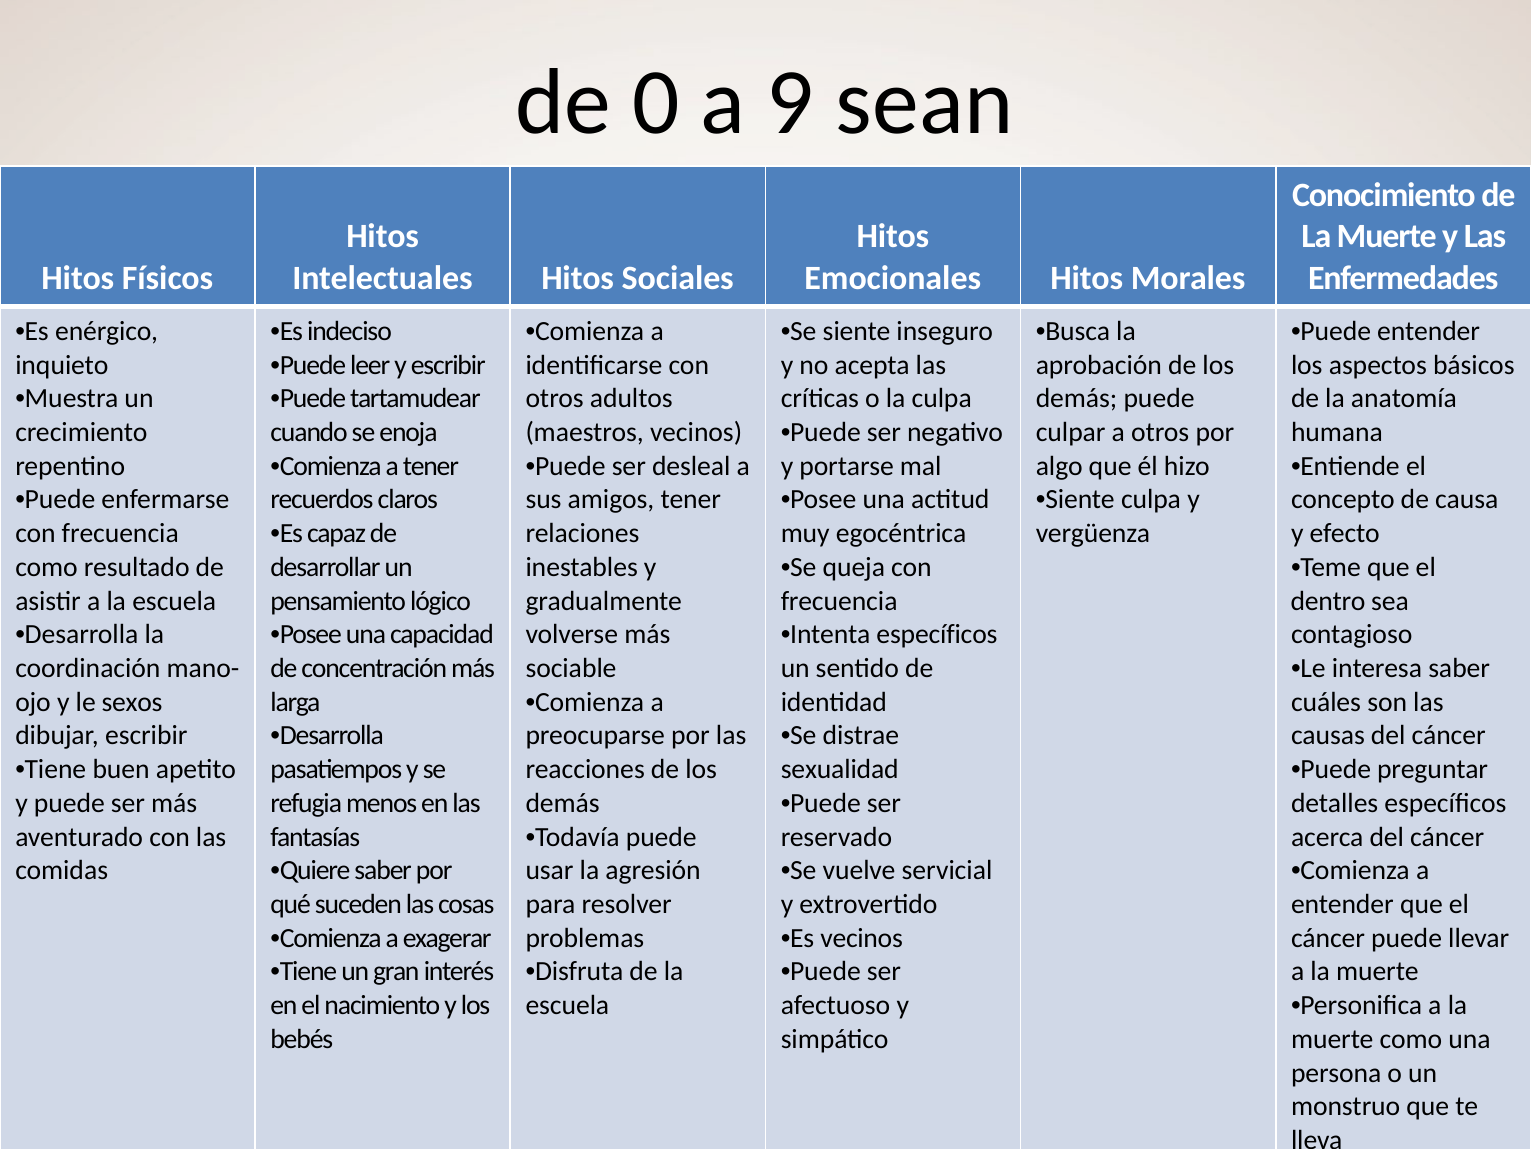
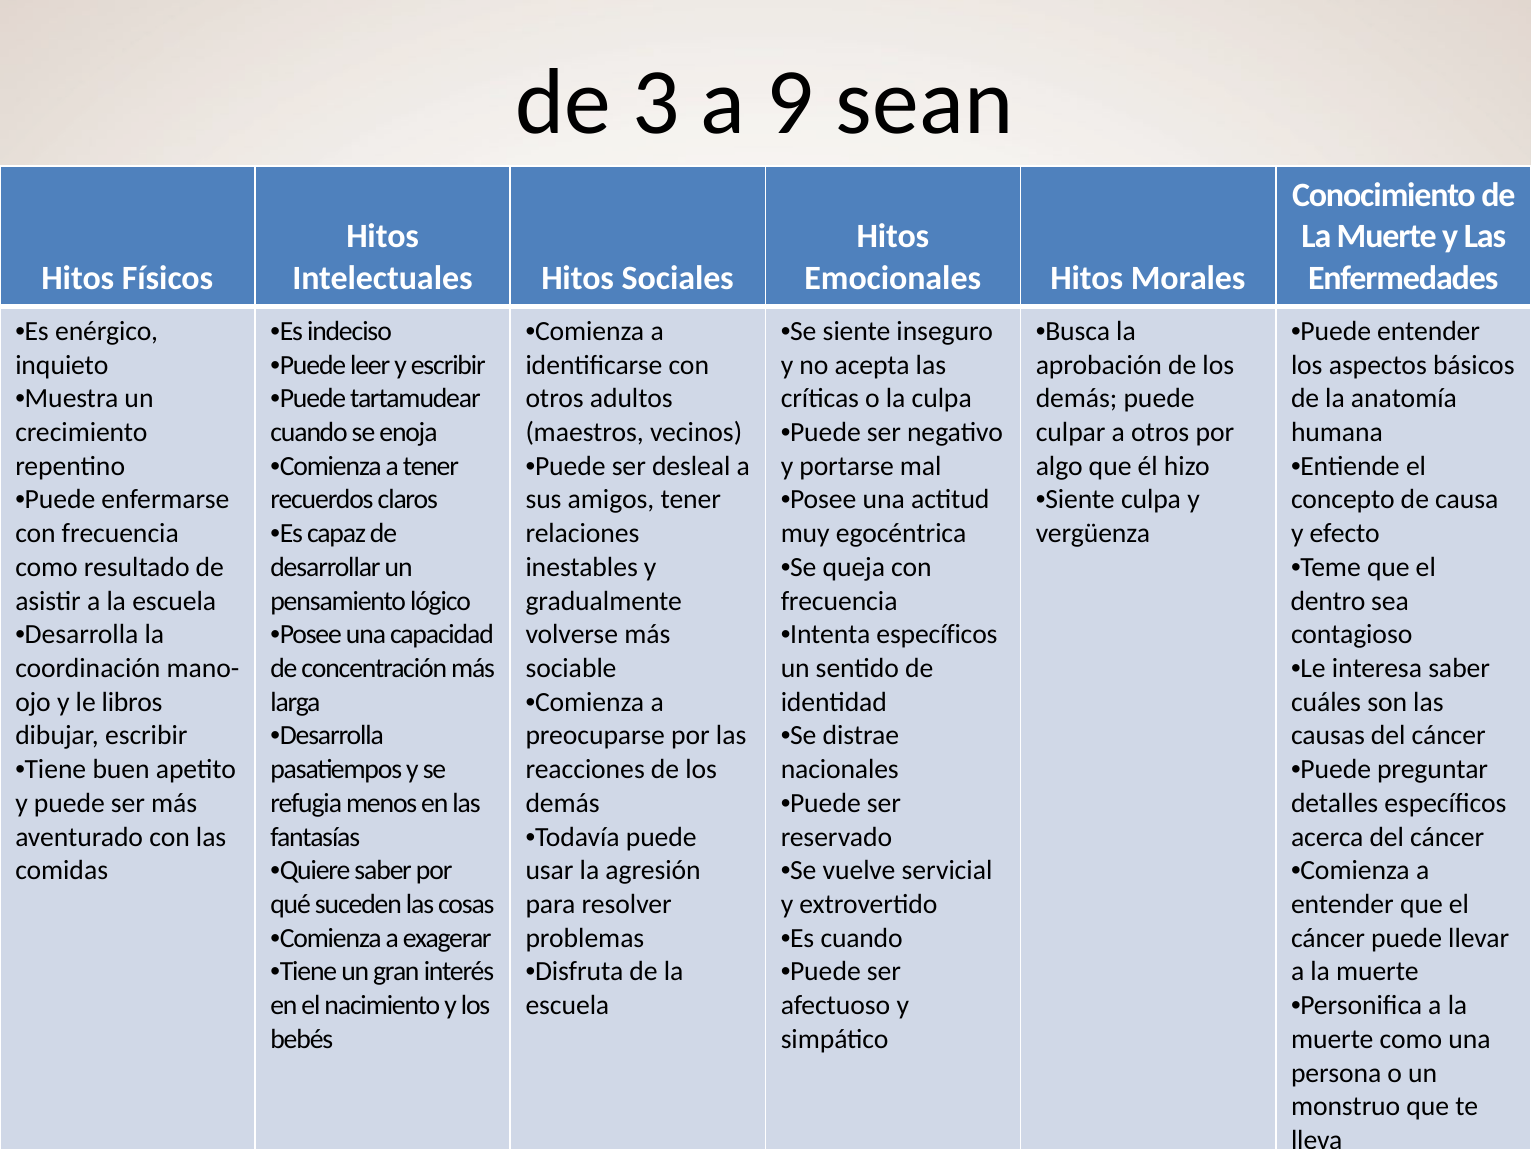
0: 0 -> 3
sexos: sexos -> libros
sexualidad: sexualidad -> nacionales
Es vecinos: vecinos -> cuando
